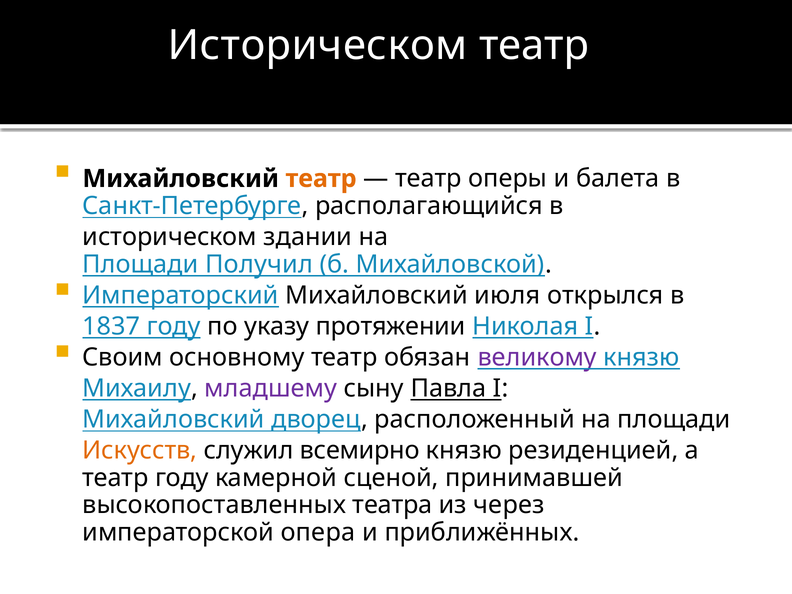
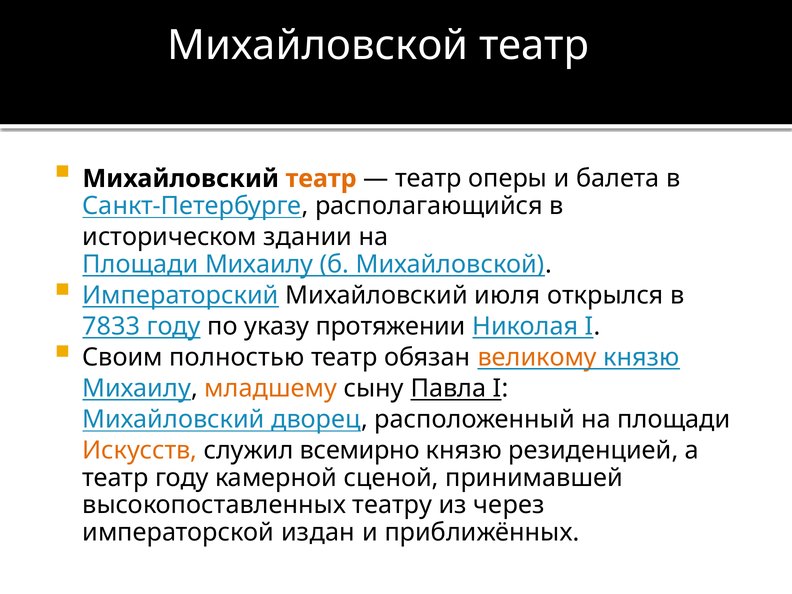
Историческом at (318, 46): Историческом -> Михайловской
Площади Получил: Получил -> Михаилу
1837: 1837 -> 7833
основному: основному -> полностью
великому colour: purple -> orange
младшему colour: purple -> orange
театра: театра -> театру
опера: опера -> издан
